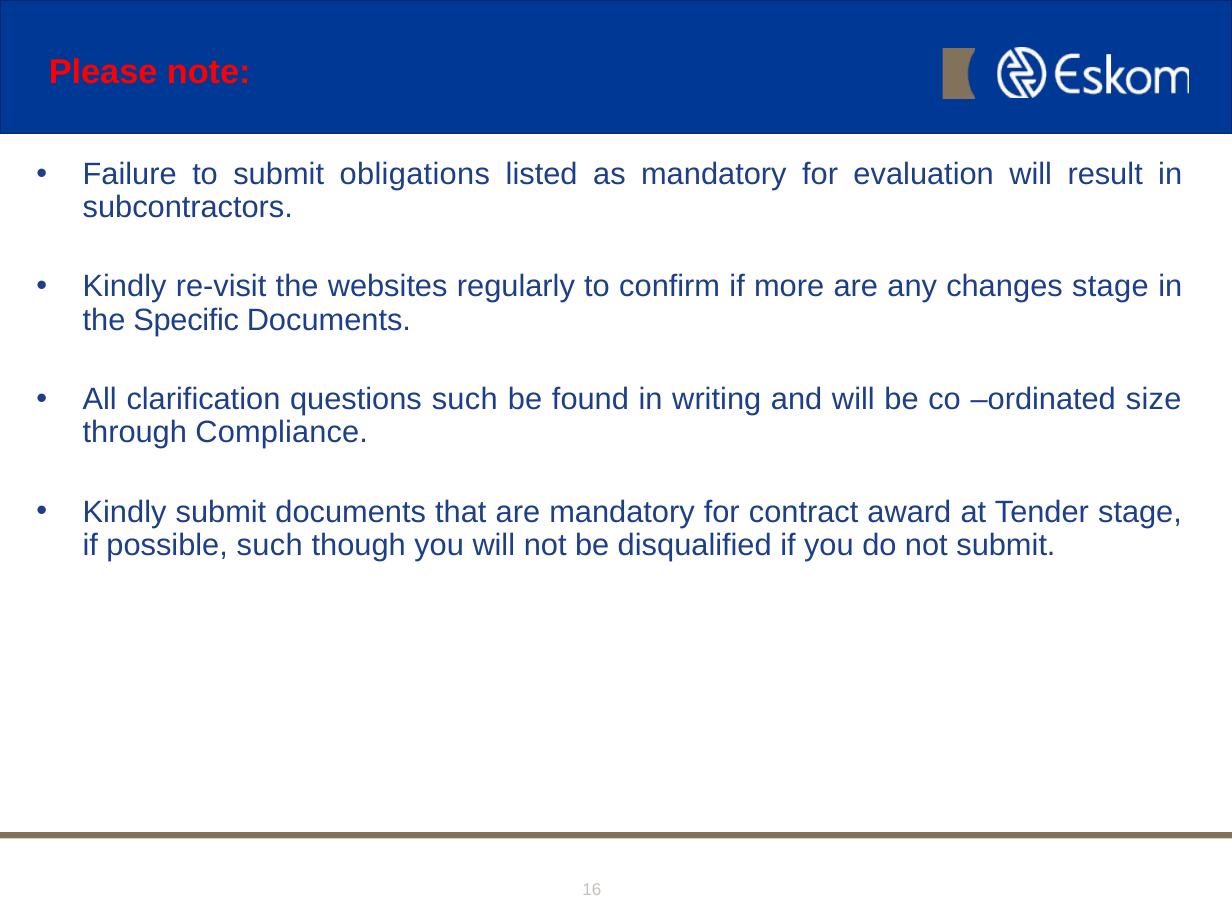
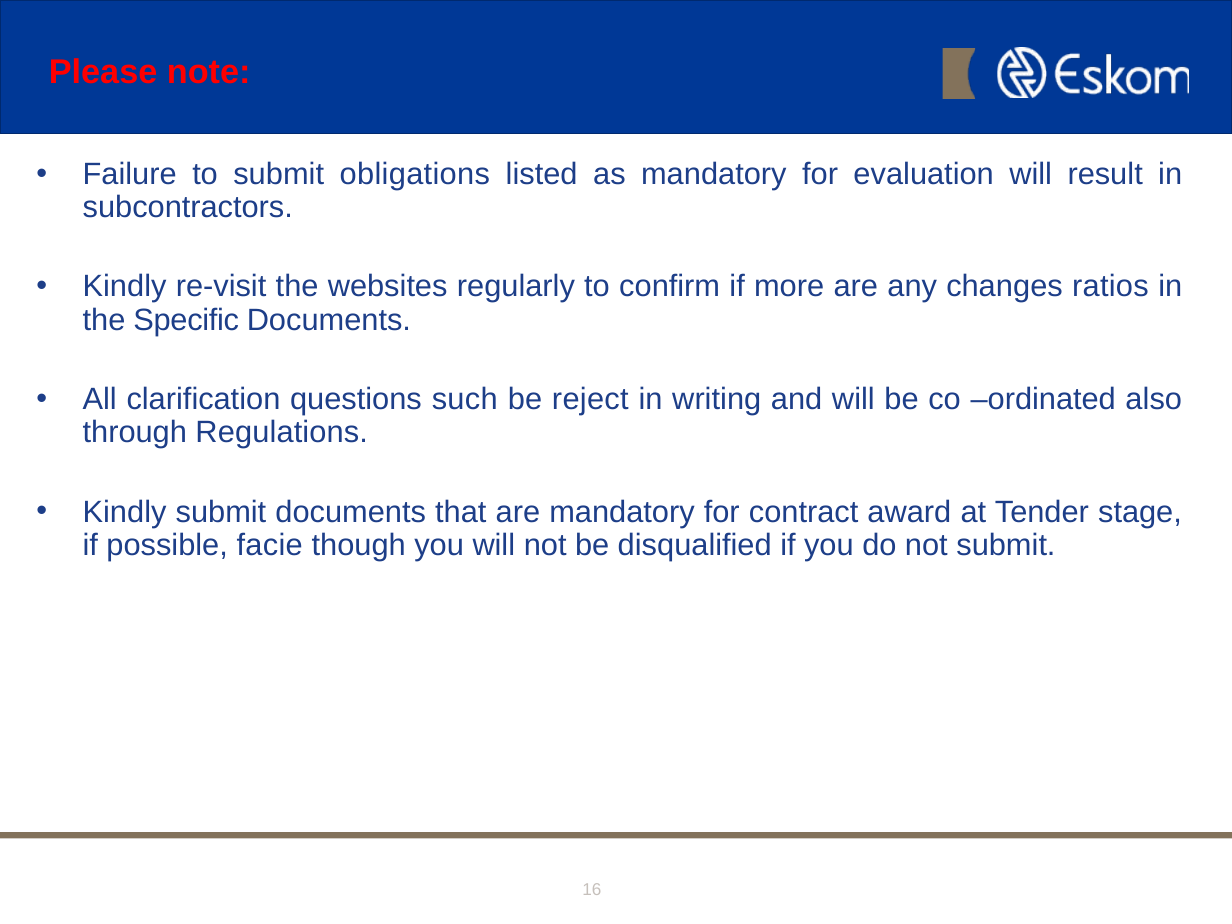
changes stage: stage -> ratios
found: found -> reject
size: size -> also
Compliance: Compliance -> Regulations
possible such: such -> facie
